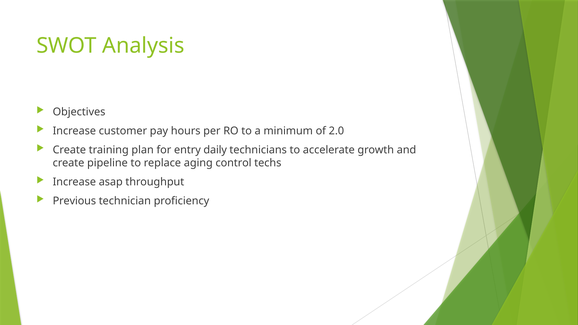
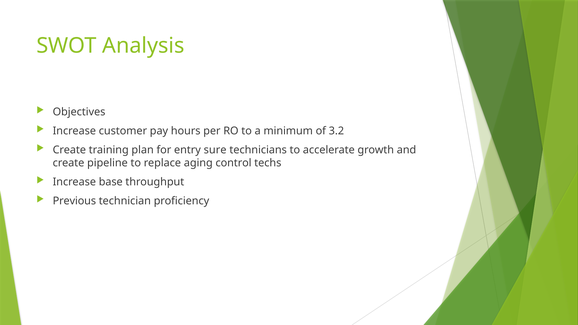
2.0: 2.0 -> 3.2
daily: daily -> sure
asap: asap -> base
